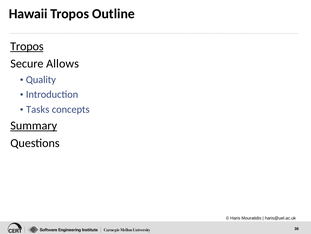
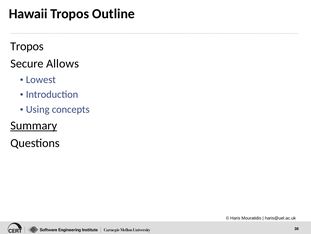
Tropos at (27, 46) underline: present -> none
Quality: Quality -> Lowest
Tasks: Tasks -> Using
